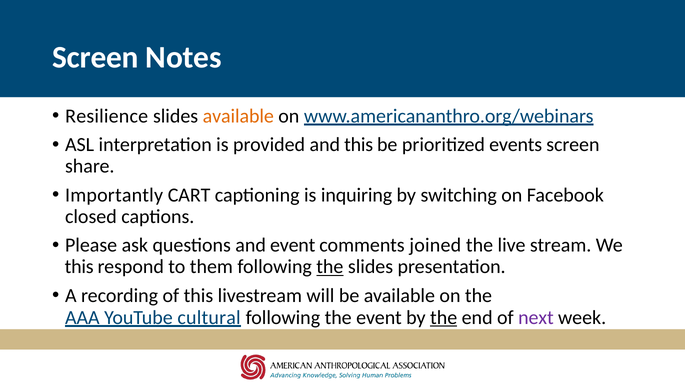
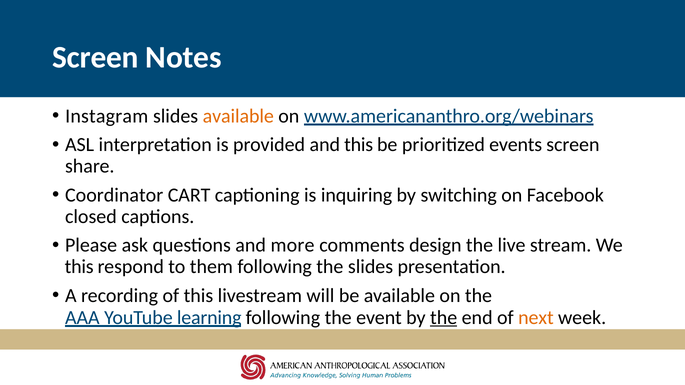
Resilience: Resilience -> Instagram
Importantly: Importantly -> Coordinator
and event: event -> more
joined: joined -> design
the at (330, 267) underline: present -> none
cultural: cultural -> learning
next colour: purple -> orange
